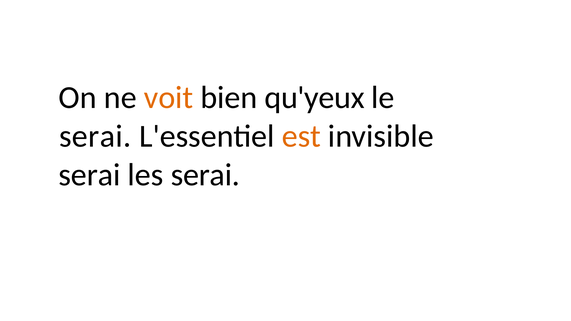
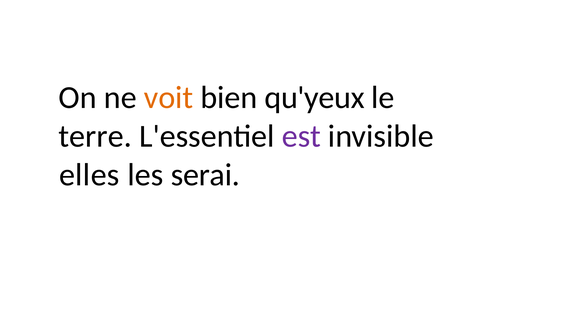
serai at (95, 136): serai -> terre
est colour: orange -> purple
serai at (89, 175): serai -> elles
